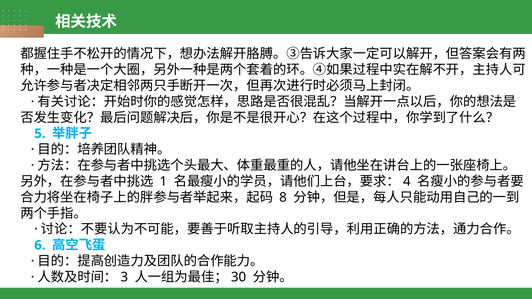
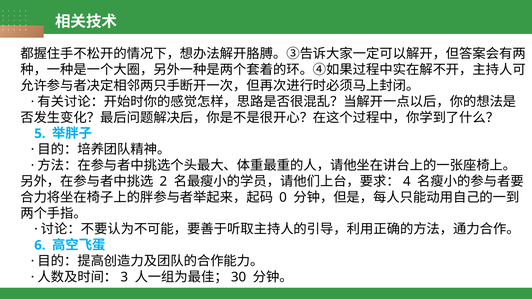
1: 1 -> 2
8: 8 -> 0
